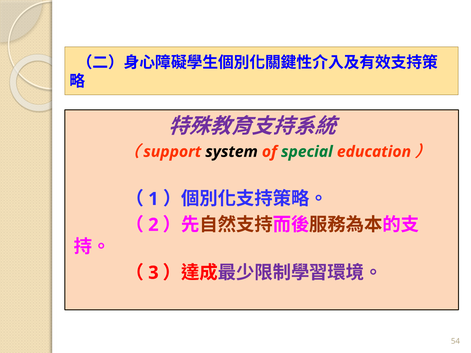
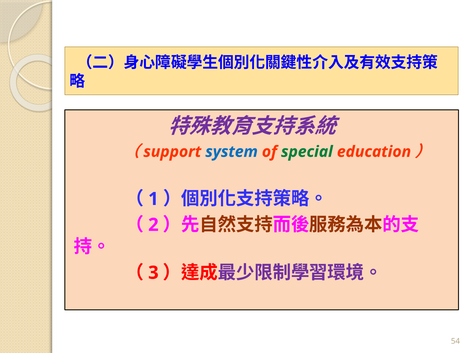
system colour: black -> blue
